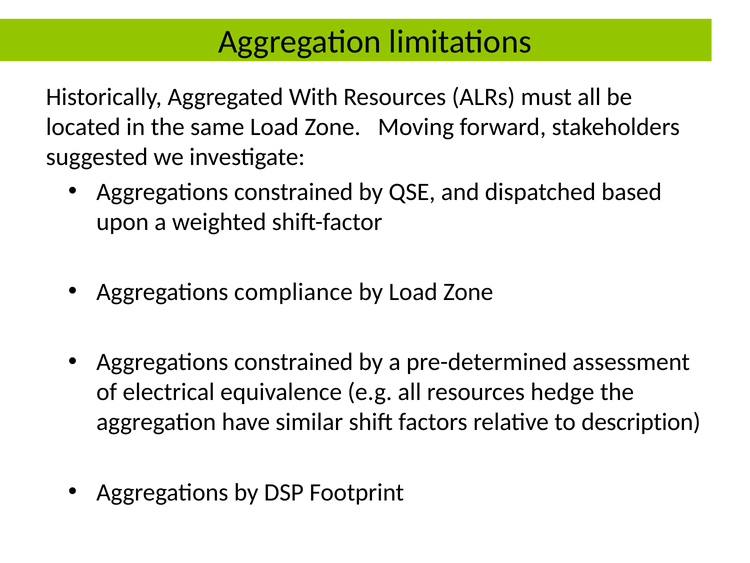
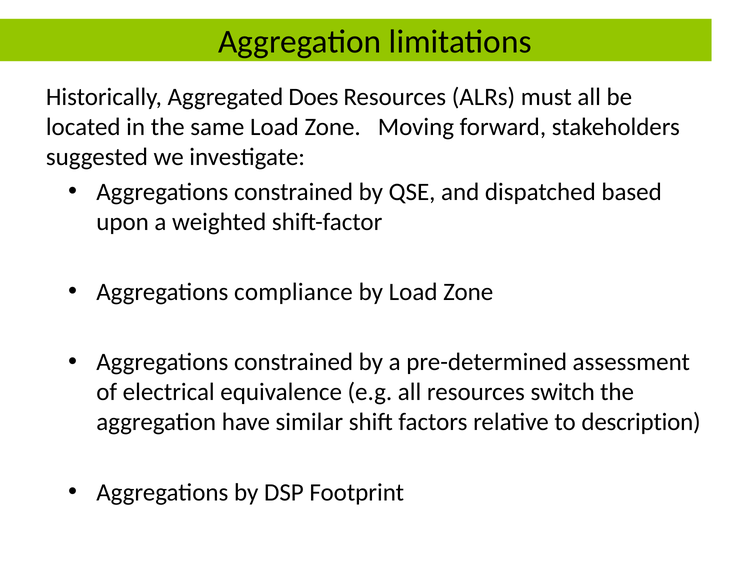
With: With -> Does
hedge: hedge -> switch
